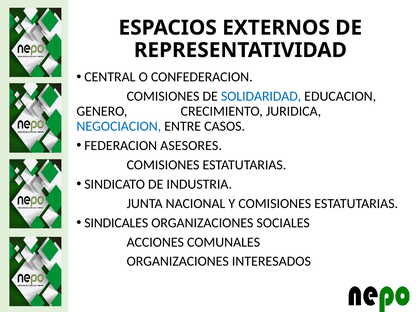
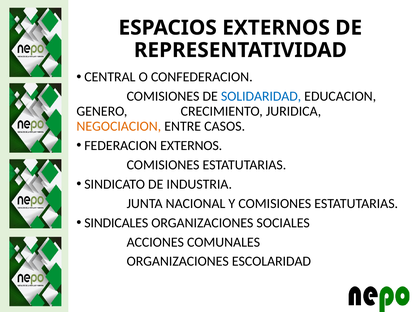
NEGOCIACION colour: blue -> orange
FEDERACION ASESORES: ASESORES -> EXTERNOS
INTERESADOS: INTERESADOS -> ESCOLARIDAD
